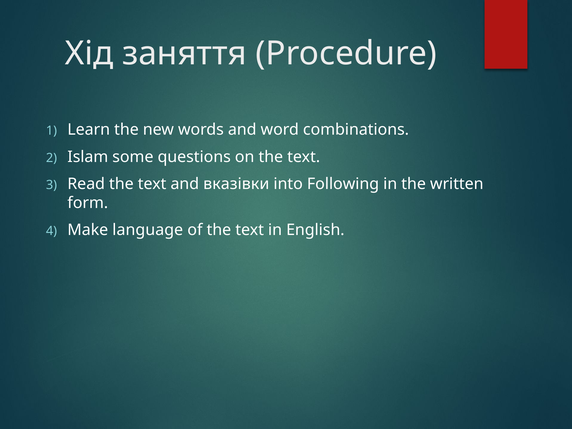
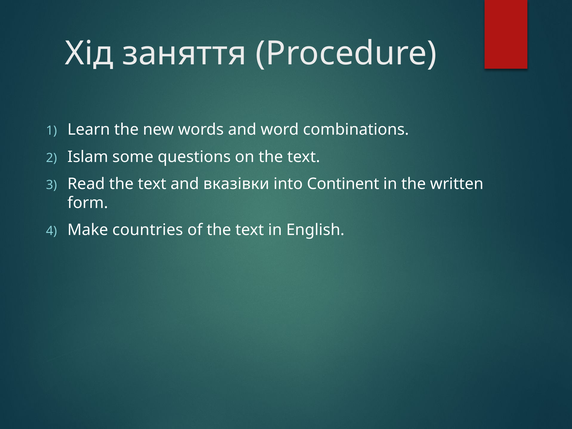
Following: Following -> Continent
language: language -> countries
